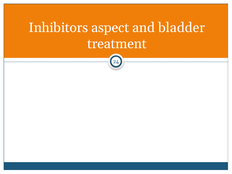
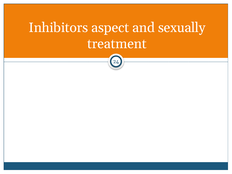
bladder: bladder -> sexually
